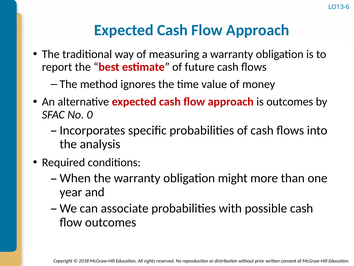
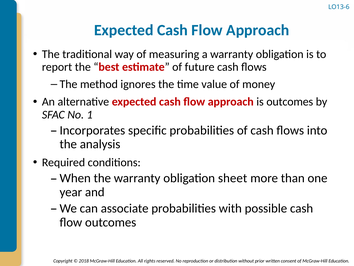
0: 0 -> 1
might: might -> sheet
